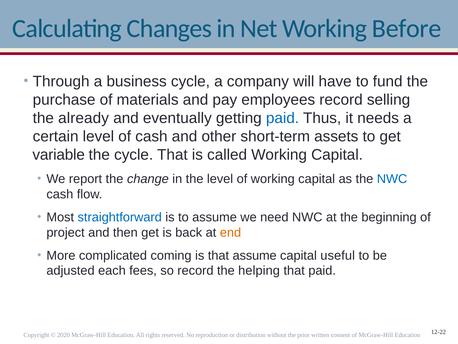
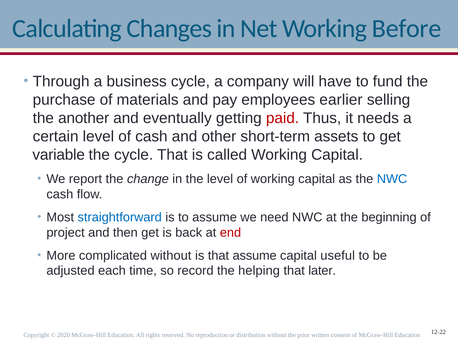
employees record: record -> earlier
already: already -> another
paid at (283, 118) colour: blue -> red
end colour: orange -> red
complicated coming: coming -> without
fees: fees -> time
that paid: paid -> later
